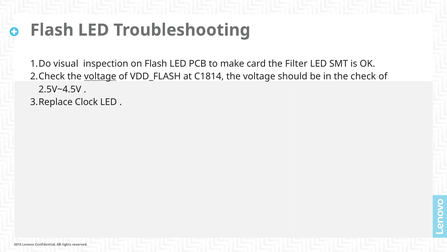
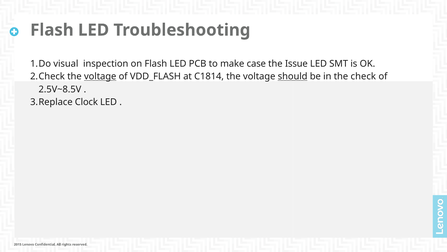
card: card -> case
Filter: Filter -> Issue
should underline: none -> present
2.5V~4.5V: 2.5V~4.5V -> 2.5V~8.5V
